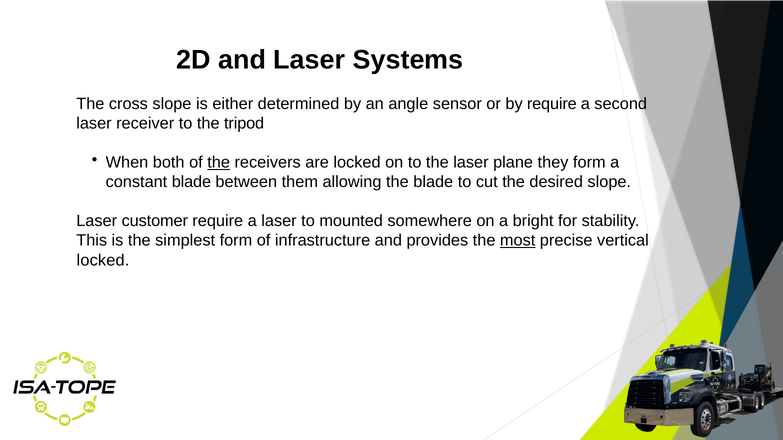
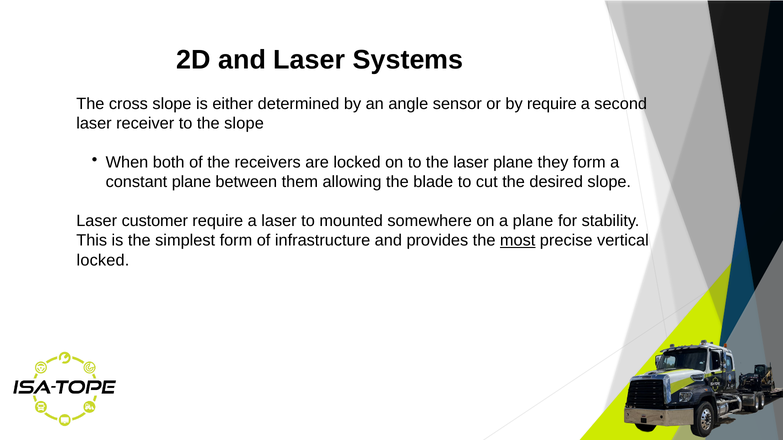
the tripod: tripod -> slope
the at (219, 163) underline: present -> none
constant blade: blade -> plane
a bright: bright -> plane
